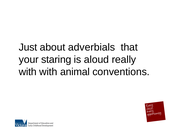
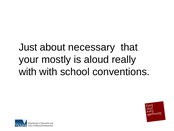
adverbials: adverbials -> necessary
staring: staring -> mostly
animal: animal -> school
